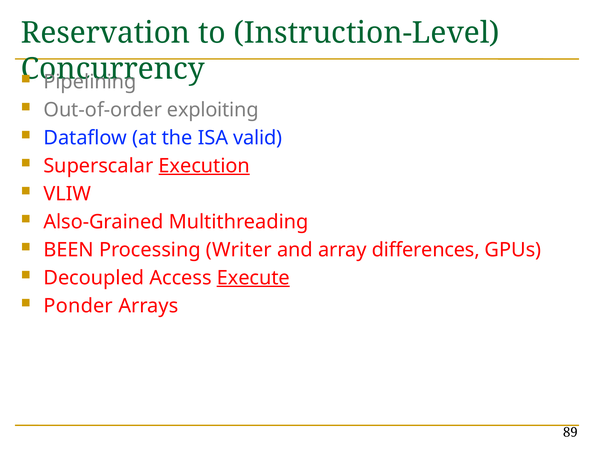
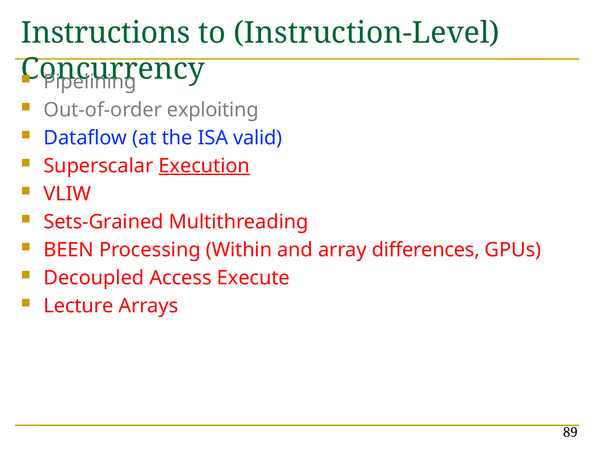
Reservation: Reservation -> Instructions
Also-Grained: Also-Grained -> Sets-Grained
Writer: Writer -> Within
Execute underline: present -> none
Ponder: Ponder -> Lecture
